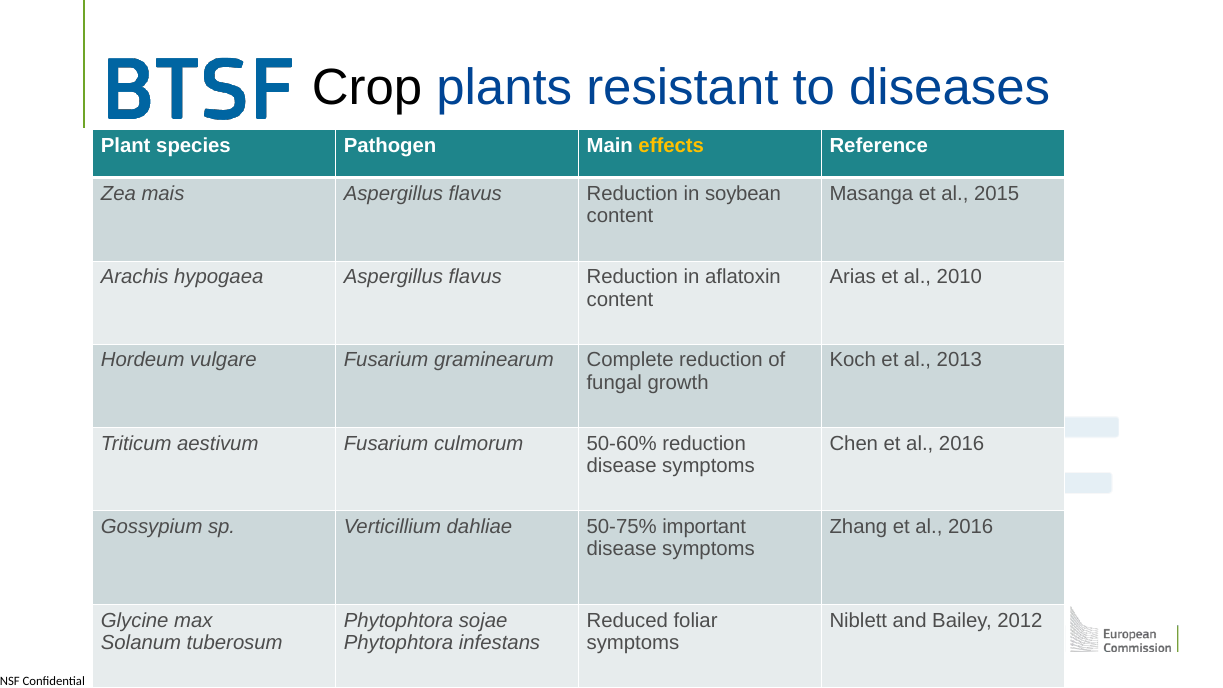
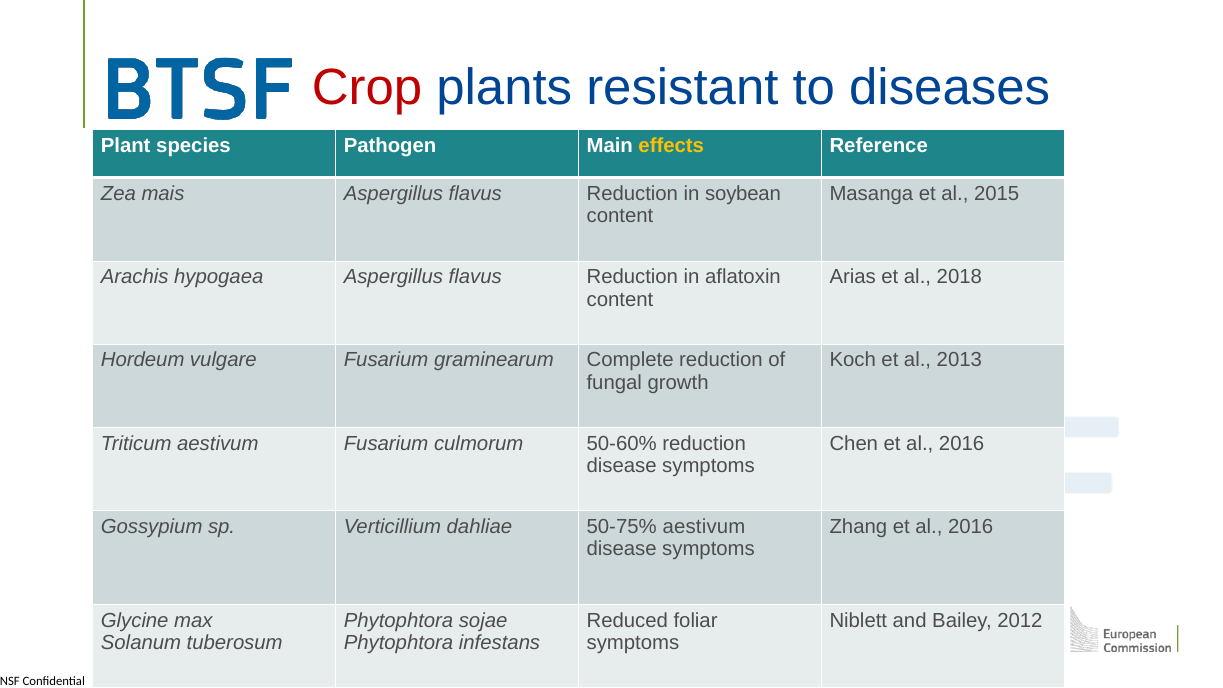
Crop colour: black -> red
2010: 2010 -> 2018
50-75% important: important -> aestivum
